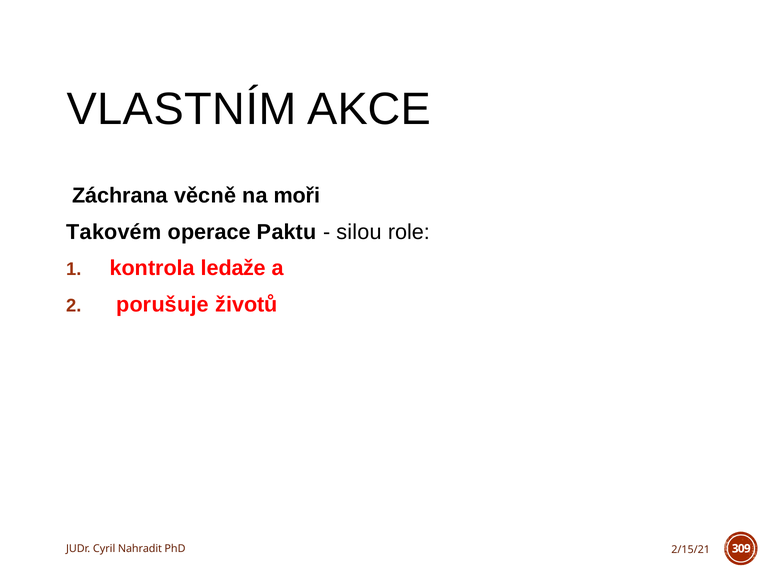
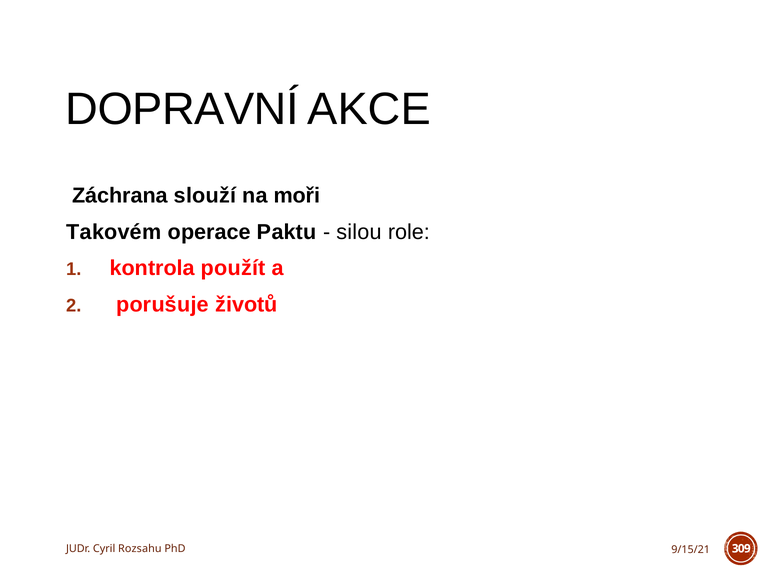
VLASTNÍM: VLASTNÍM -> DOPRAVNÍ
věcně: věcně -> slouží
ledaže: ledaže -> použít
Nahradit: Nahradit -> Rozsahu
2/15/21: 2/15/21 -> 9/15/21
